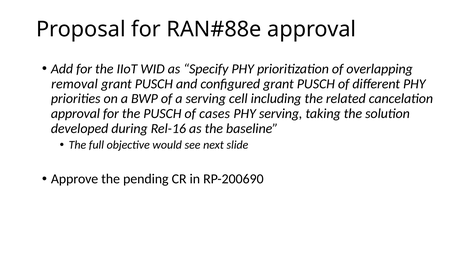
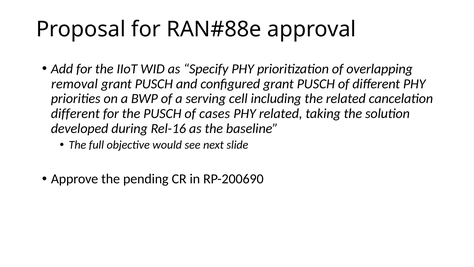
approval at (75, 113): approval -> different
PHY serving: serving -> related
